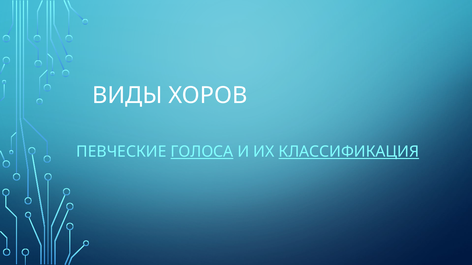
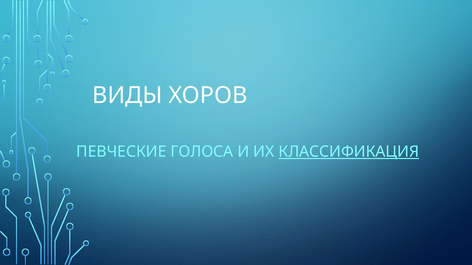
ГОЛОСА underline: present -> none
